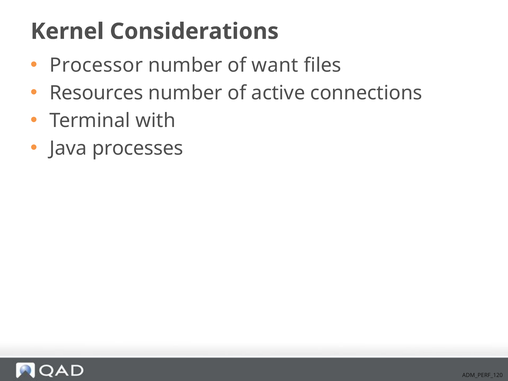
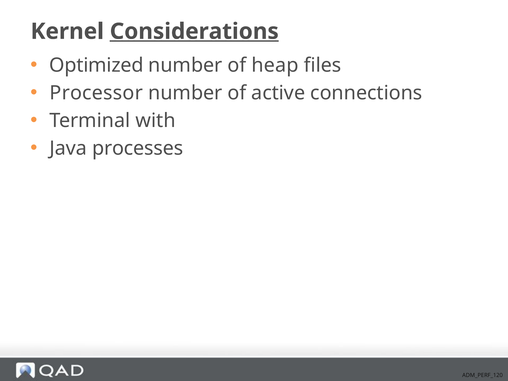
Considerations underline: none -> present
Processor: Processor -> Optimized
want: want -> heap
Resources: Resources -> Processor
